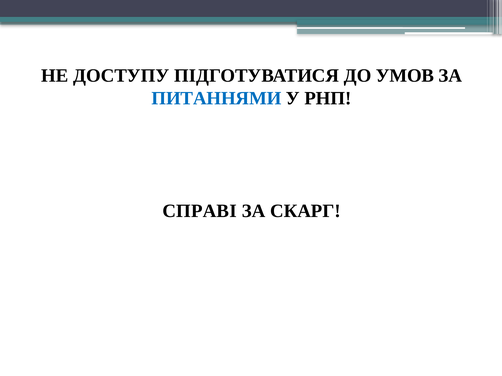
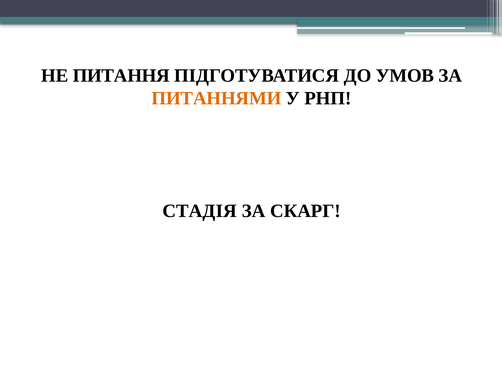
ДОСТУПУ: ДОСТУПУ -> ПИТАННЯ
ПИТАННЯМИ colour: blue -> orange
СПРАВІ: СПРАВІ -> СТАДІЯ
